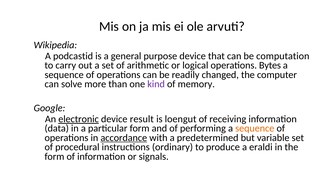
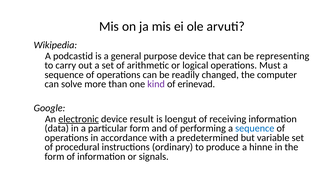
computation: computation -> representing
Bytes: Bytes -> Must
memory: memory -> erinevad
sequence at (255, 129) colour: orange -> blue
accordance underline: present -> none
eraldi: eraldi -> hinne
